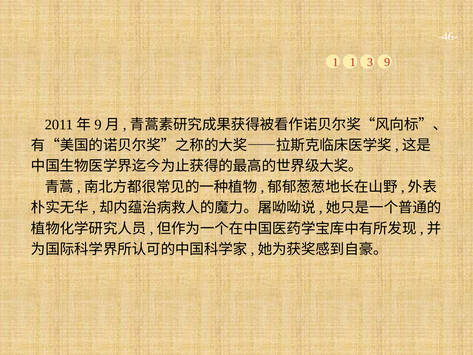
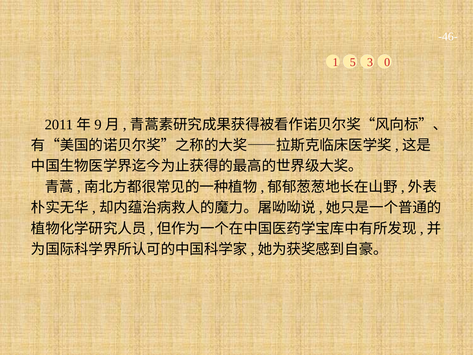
1 1: 1 -> 5
9: 9 -> 0
